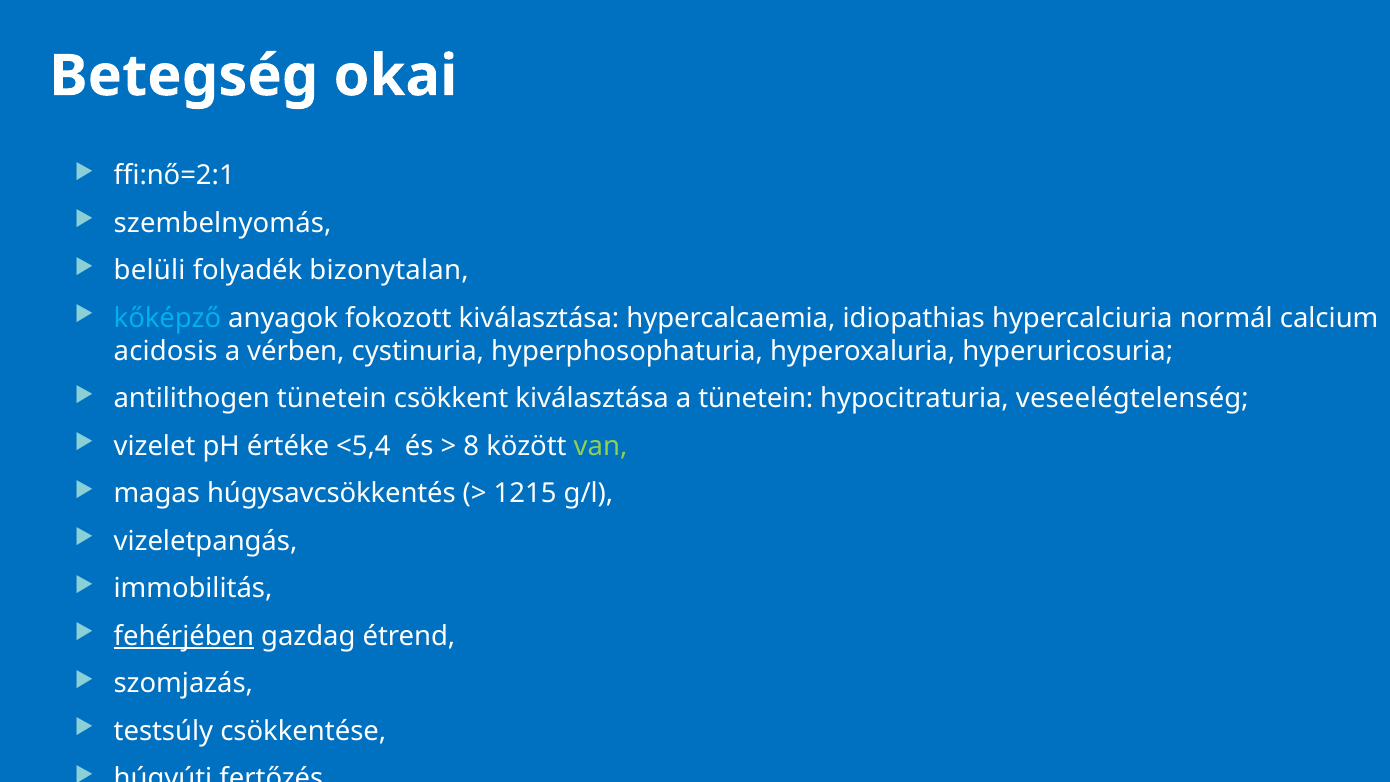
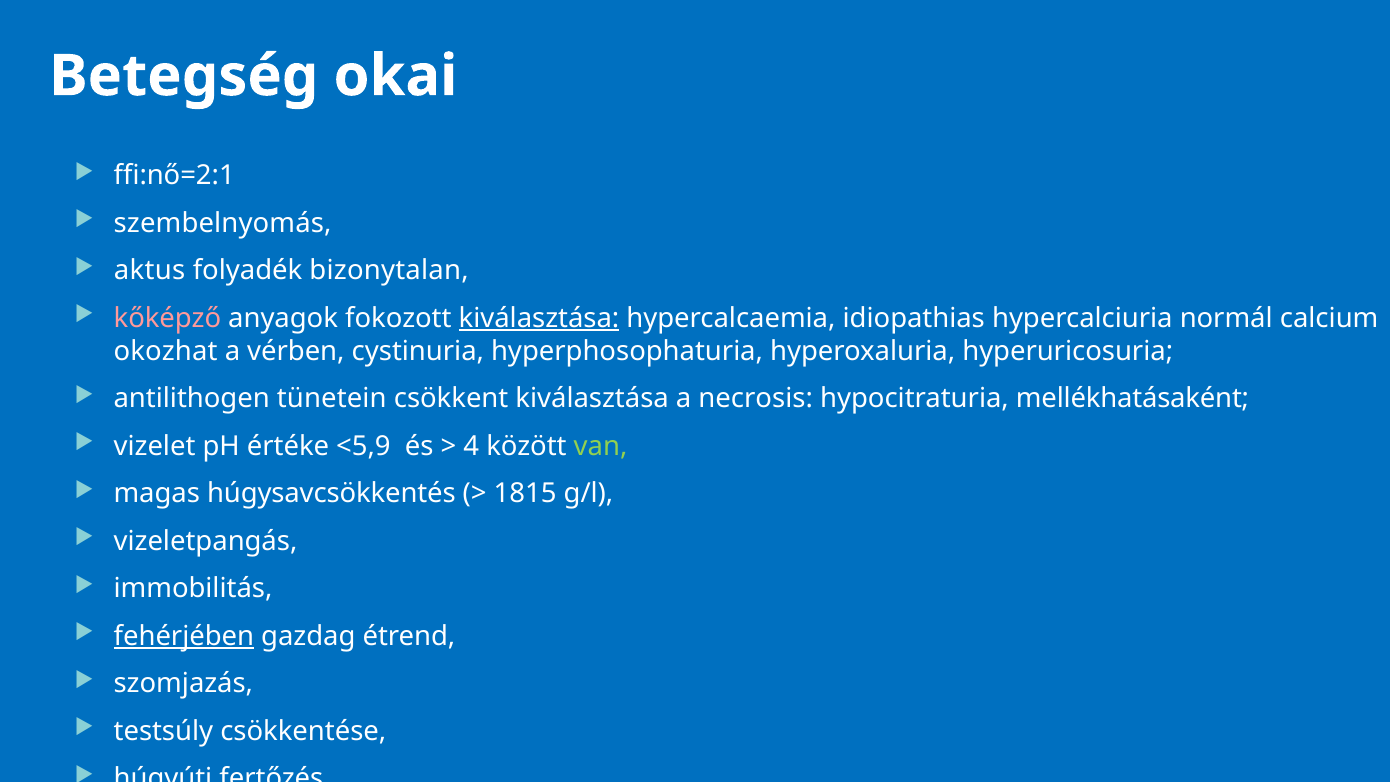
belüli: belüli -> aktus
kőképző colour: light blue -> pink
kiválasztása at (539, 318) underline: none -> present
acidosis: acidosis -> okozhat
a tünetein: tünetein -> necrosis
veseelégtelenség: veseelégtelenség -> mellékhatásaként
<5,4: <5,4 -> <5,9
8: 8 -> 4
1215: 1215 -> 1815
